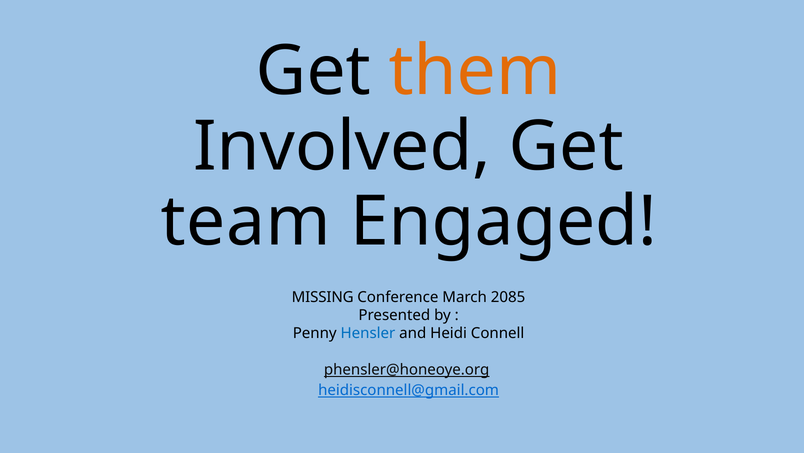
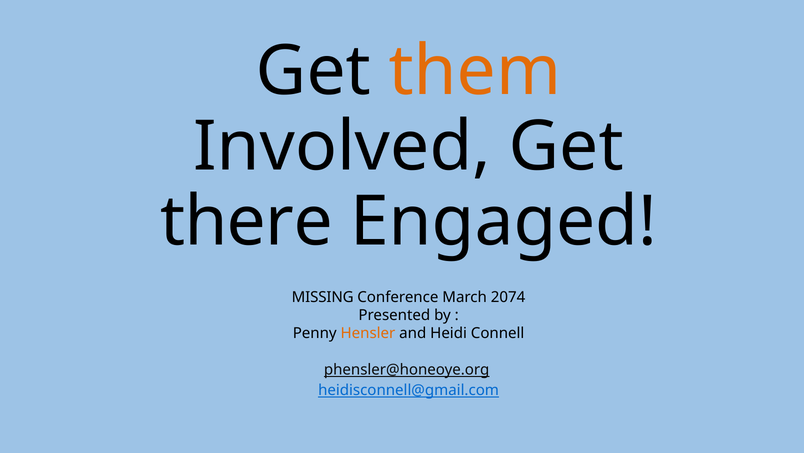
team: team -> there
2085: 2085 -> 2074
Hensler colour: blue -> orange
